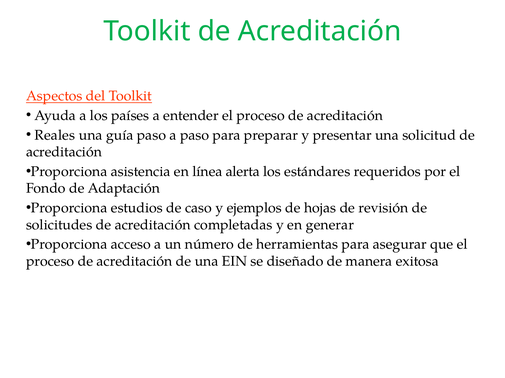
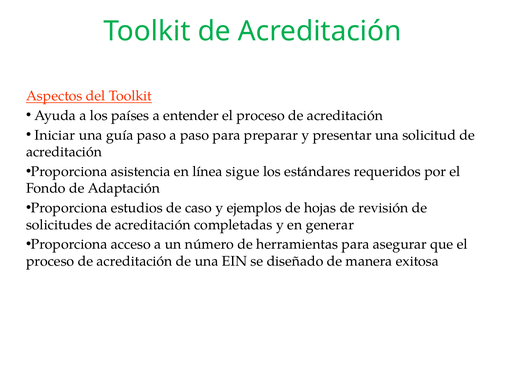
Reales: Reales -> Iniciar
alerta: alerta -> sigue
